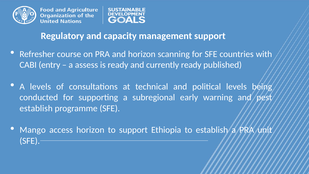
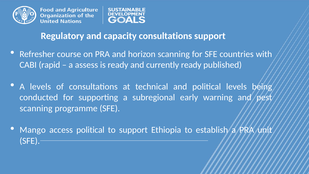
capacity management: management -> consultations
entry: entry -> rapid
establish at (36, 108): establish -> scanning
access horizon: horizon -> political
